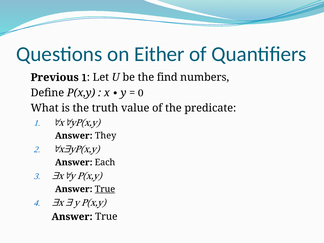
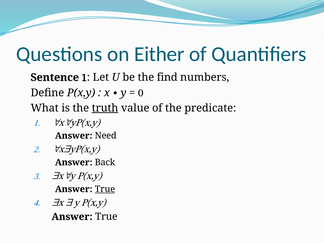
Previous: Previous -> Sentence
truth underline: none -> present
They: They -> Need
Each: Each -> Back
